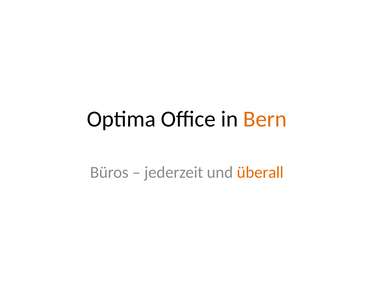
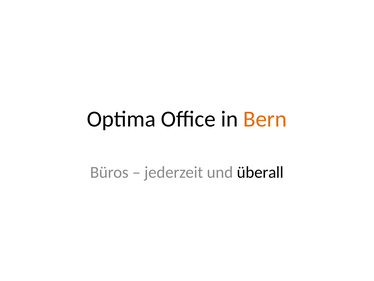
überall colour: orange -> black
